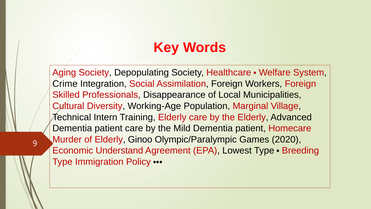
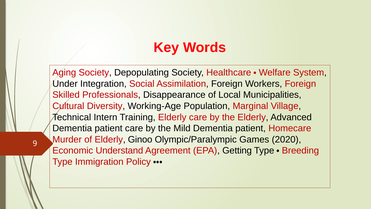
Crime: Crime -> Under
Lowest: Lowest -> Getting
